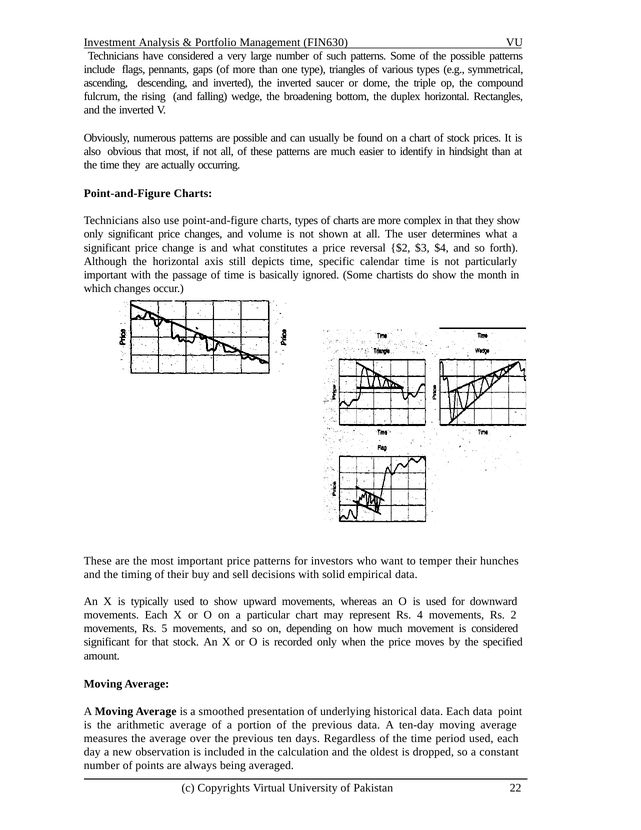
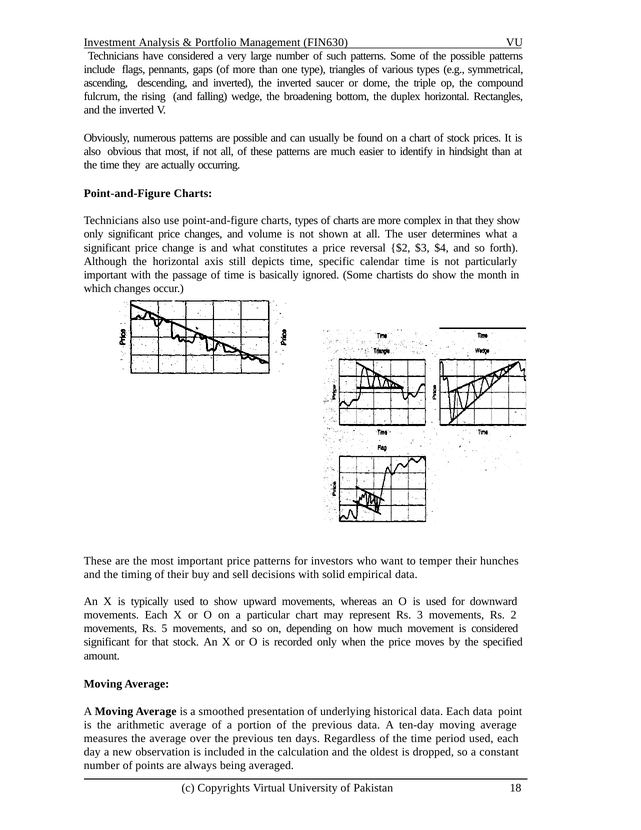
4: 4 -> 3
22: 22 -> 18
